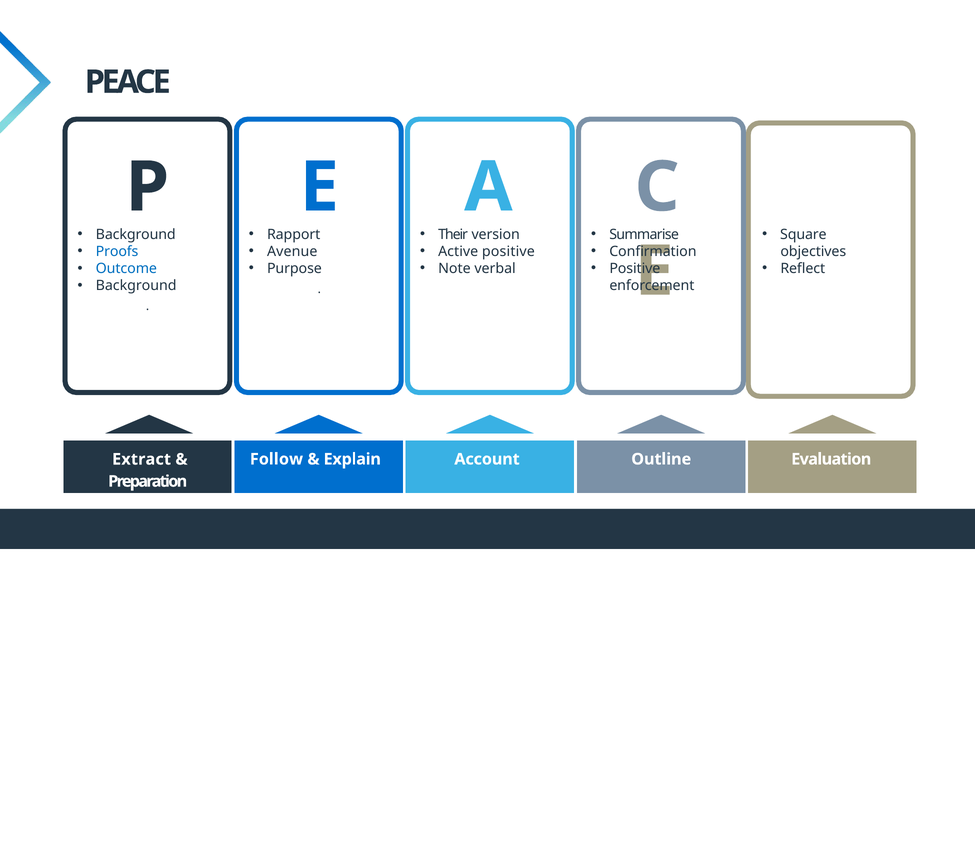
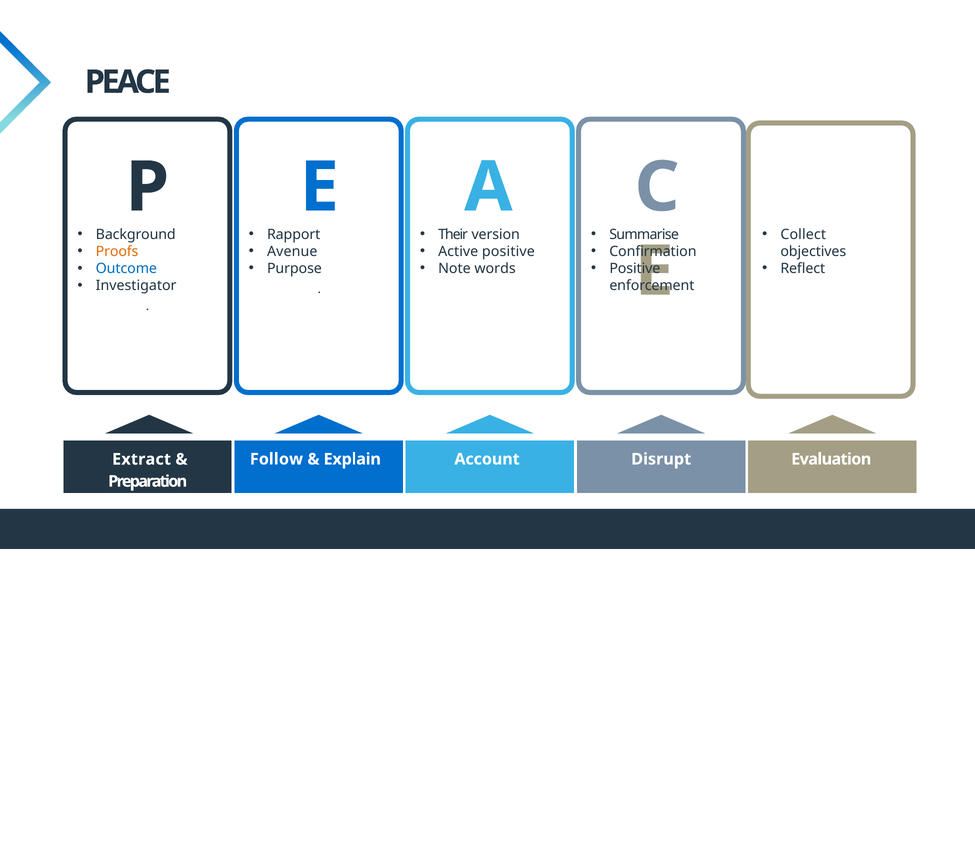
Square: Square -> Collect
Proofs colour: blue -> orange
verbal: verbal -> words
Background at (136, 285): Background -> Investigator
Outline: Outline -> Disrupt
